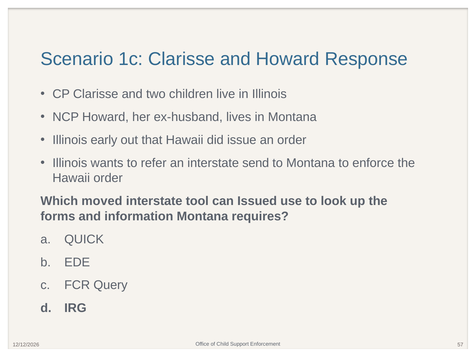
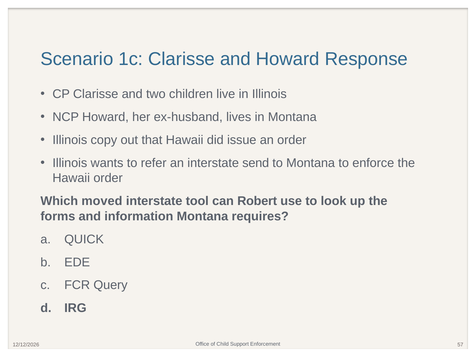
early: early -> copy
Issued: Issued -> Robert
